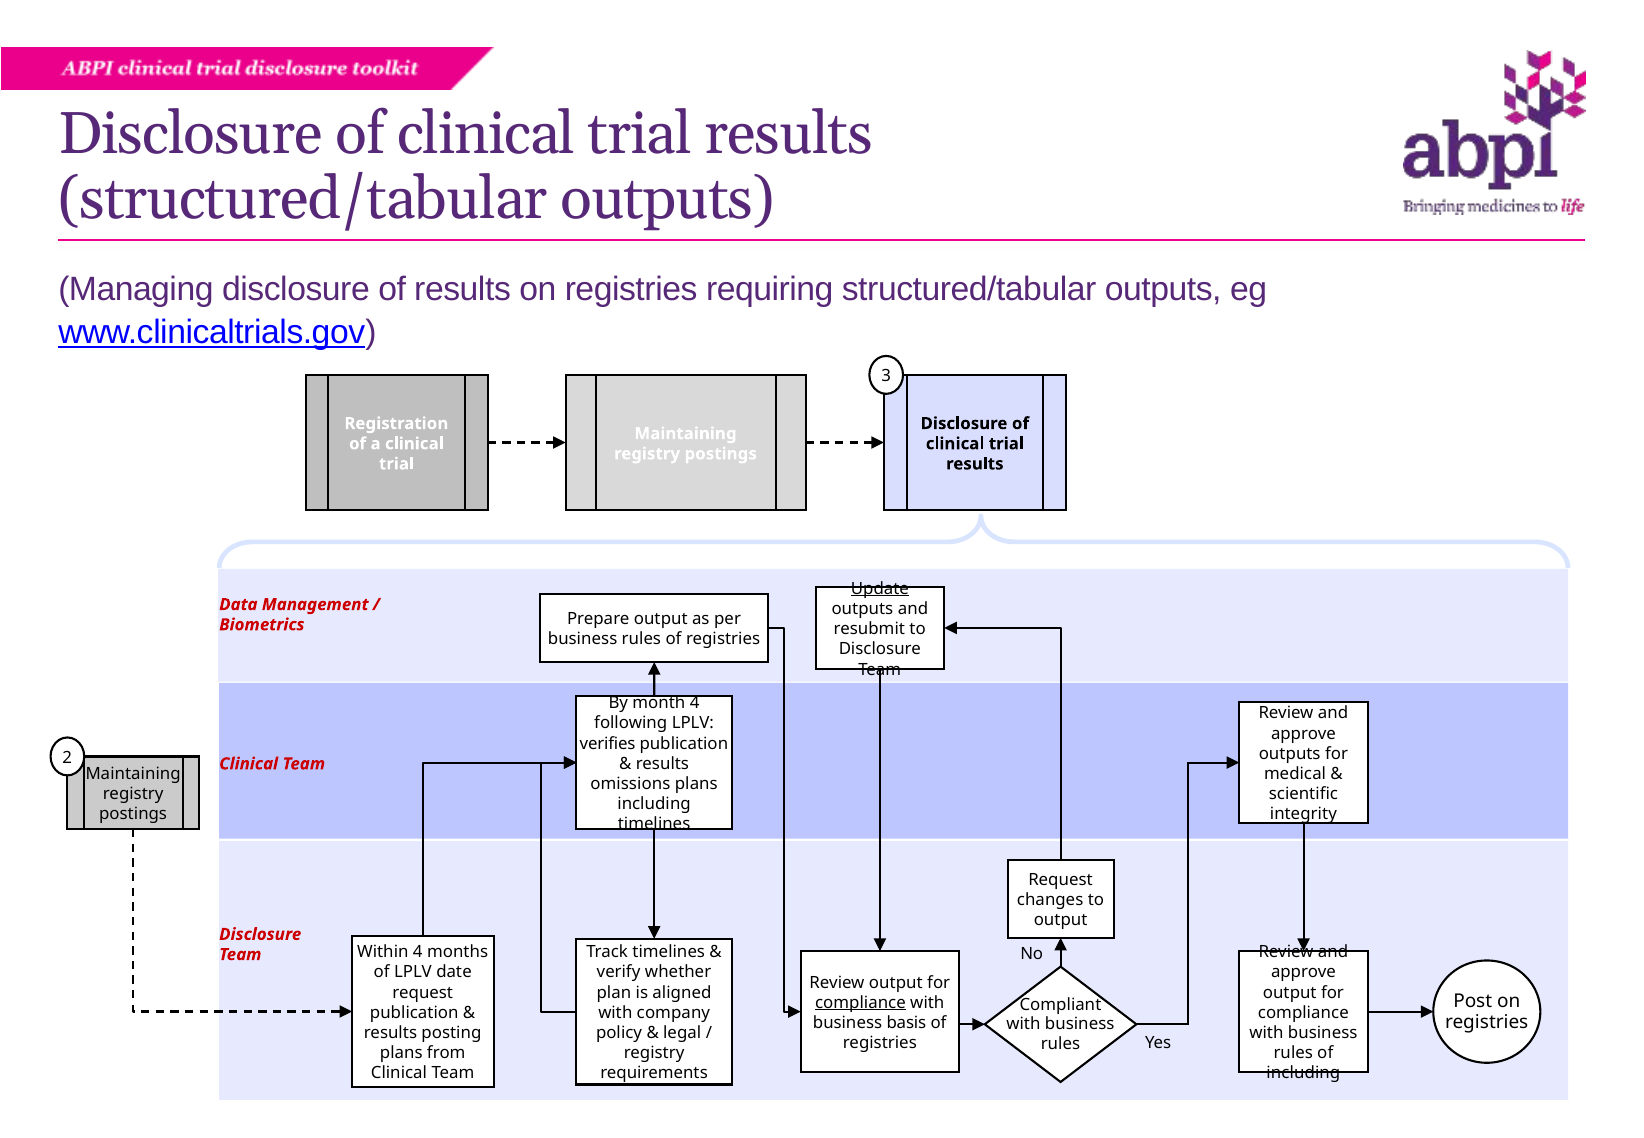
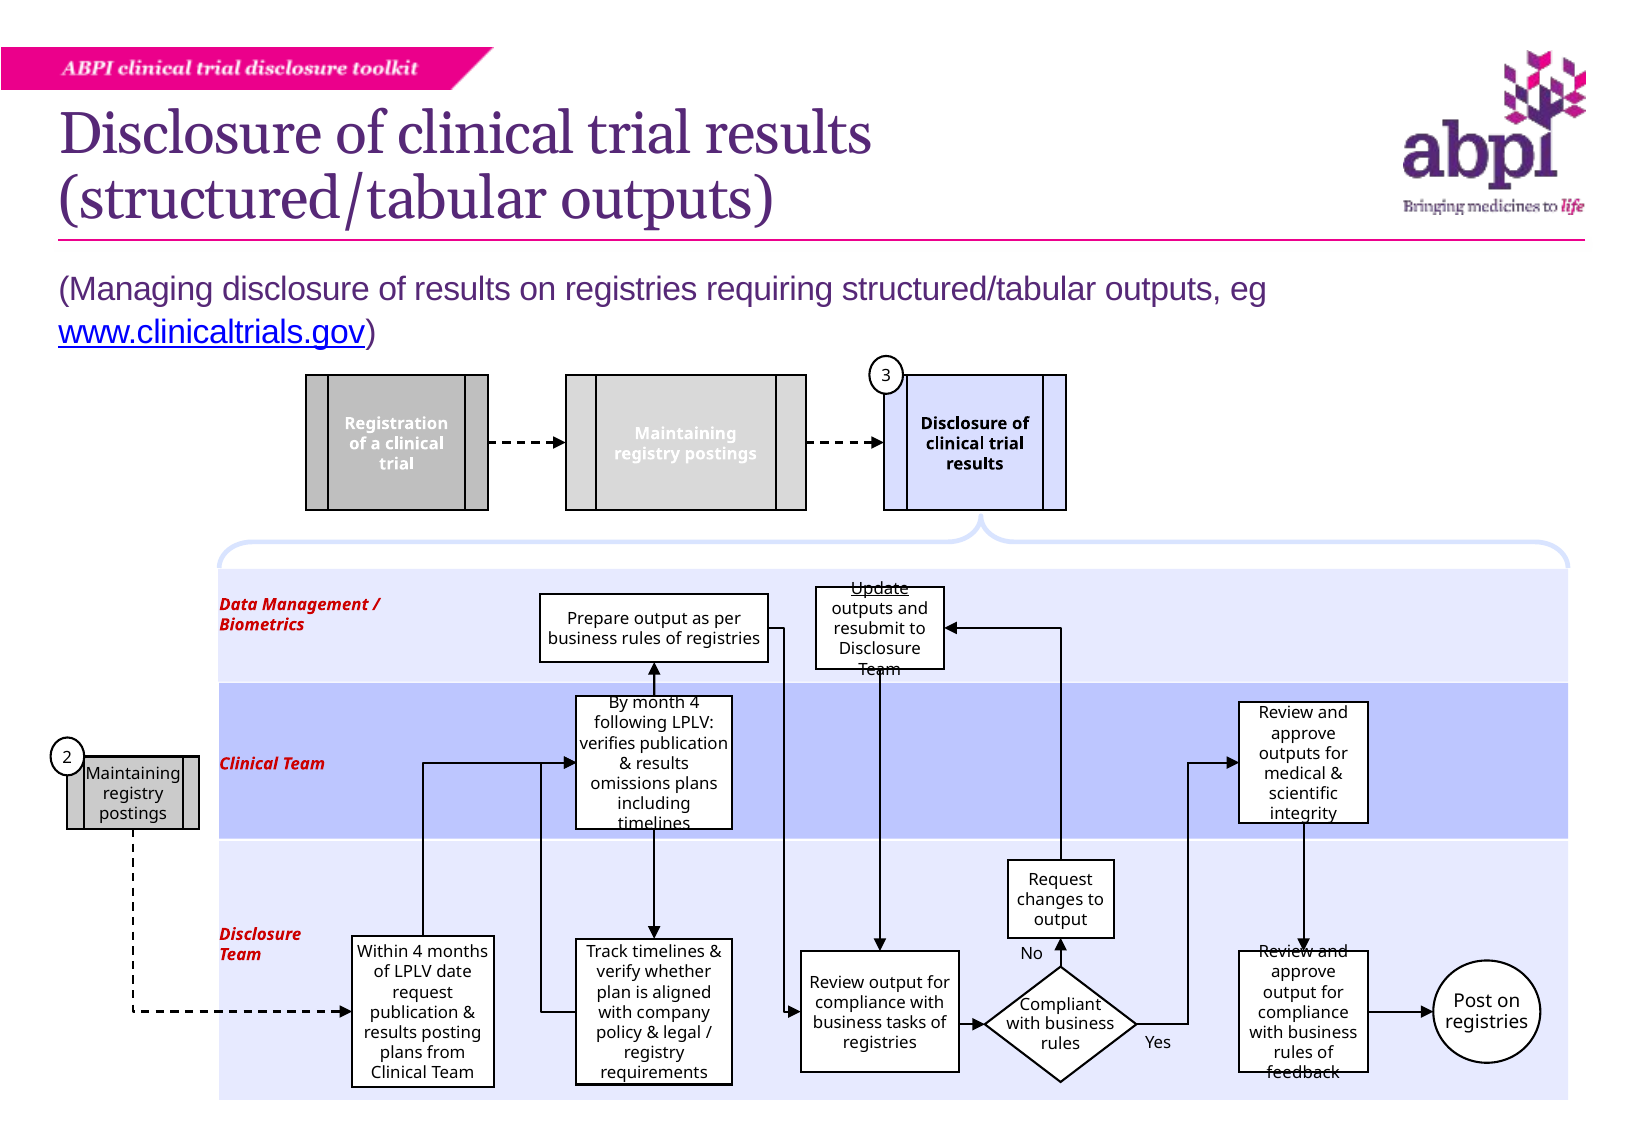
compliance at (860, 1003) underline: present -> none
basis: basis -> tasks
including at (1303, 1073): including -> feedback
